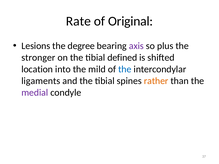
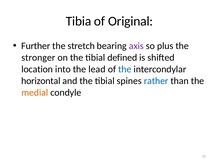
Rate: Rate -> Tibia
Lesions: Lesions -> Further
degree: degree -> stretch
mild: mild -> lead
ligaments: ligaments -> horizontal
rather colour: orange -> blue
medial colour: purple -> orange
